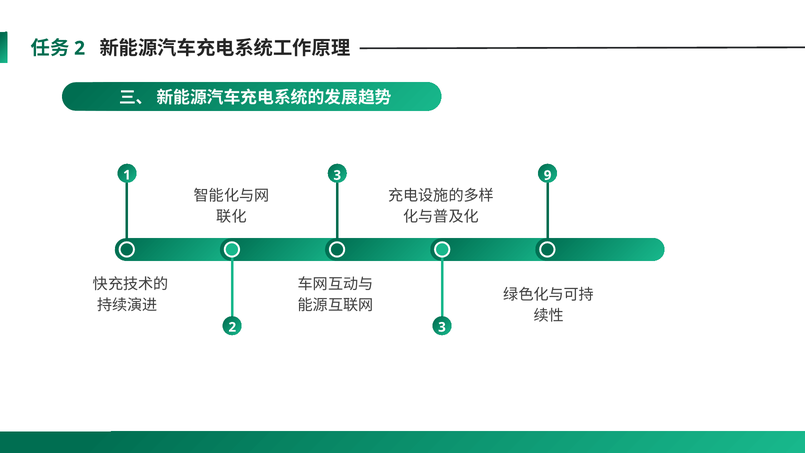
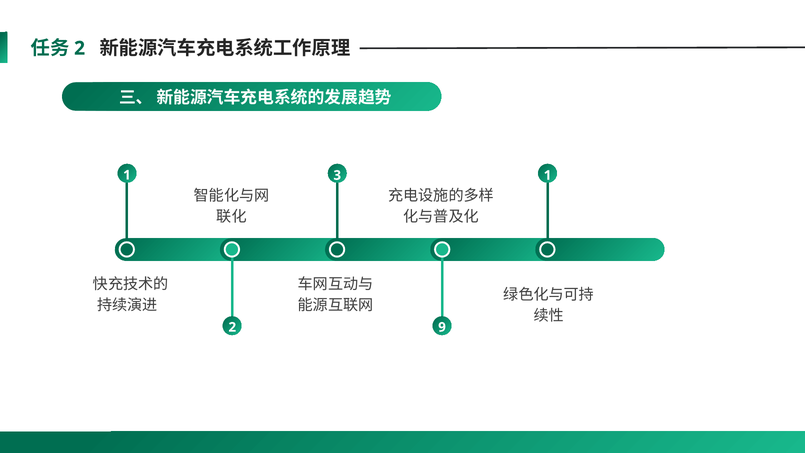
3 9: 9 -> 1
2 3: 3 -> 9
